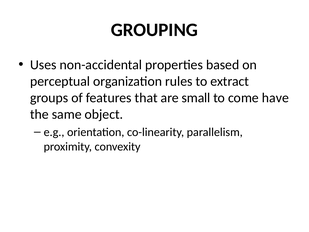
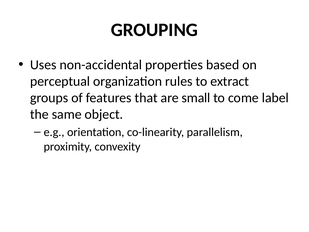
have: have -> label
